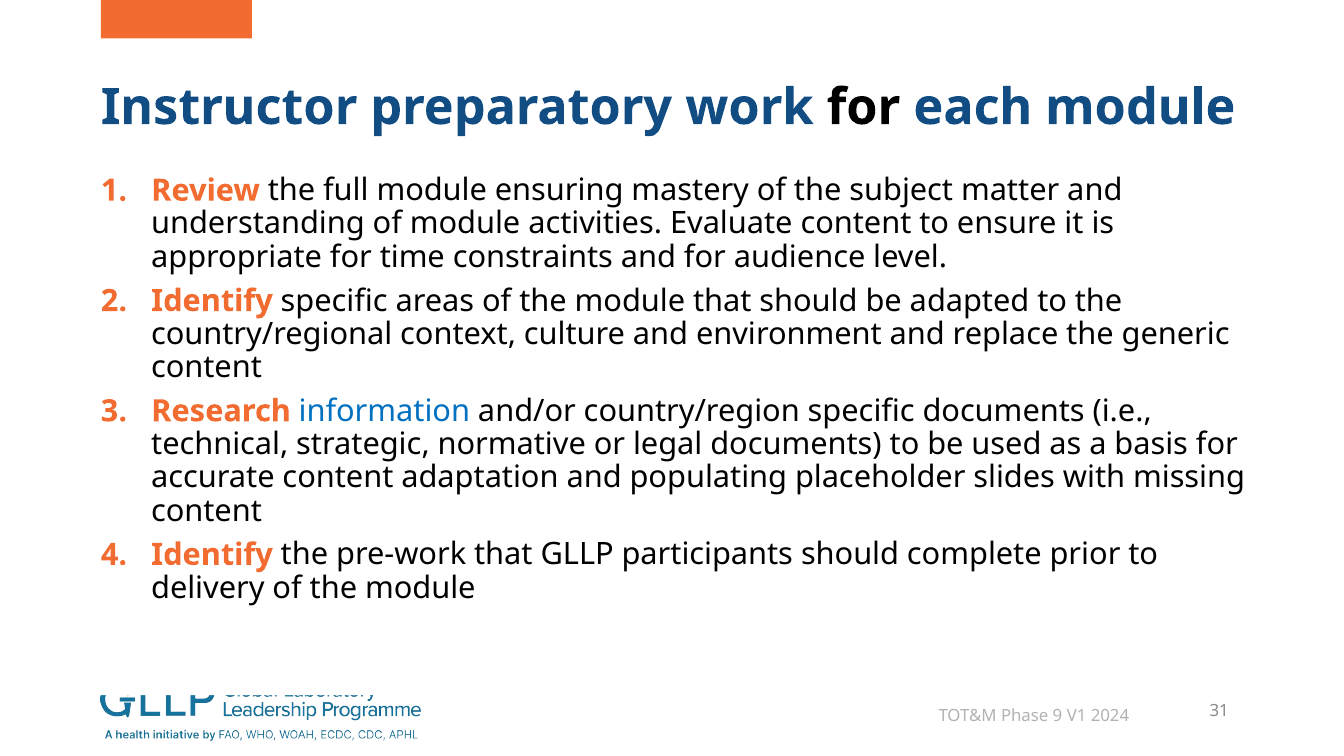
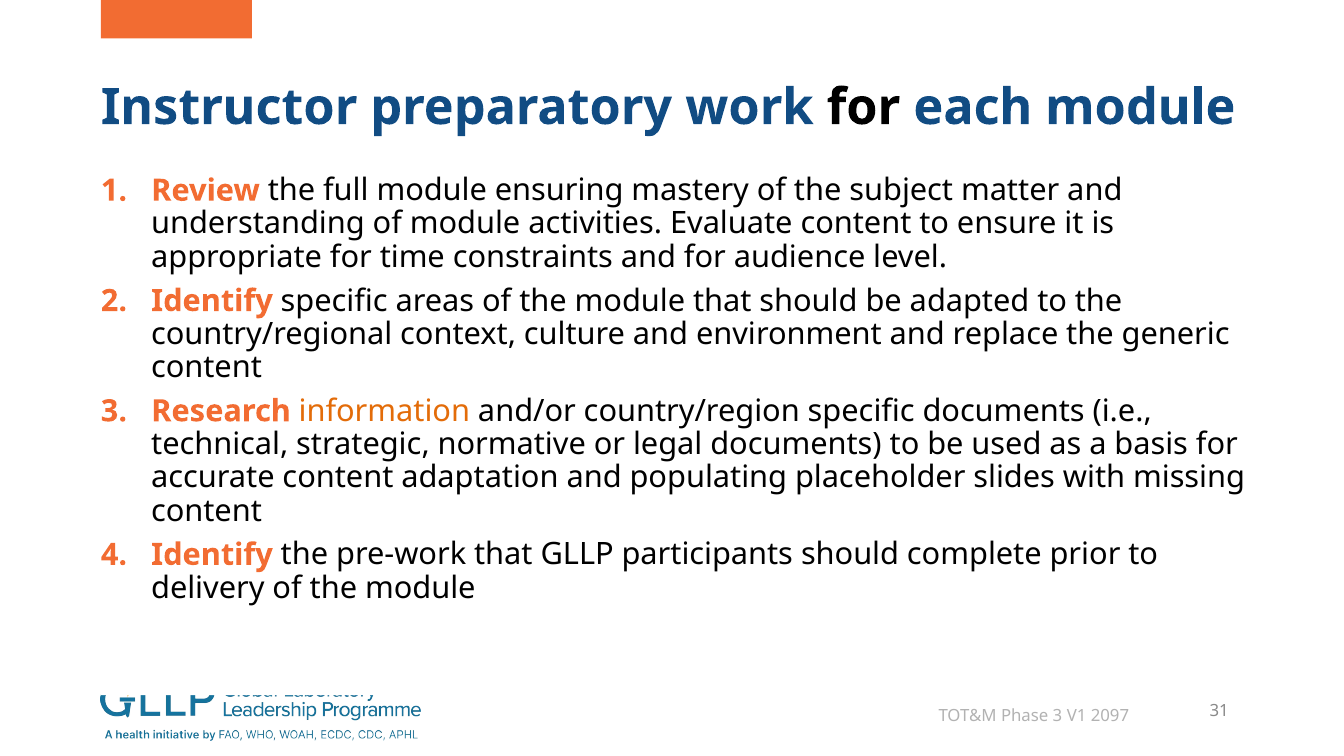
information colour: blue -> orange
Phase 9: 9 -> 3
2024: 2024 -> 2097
